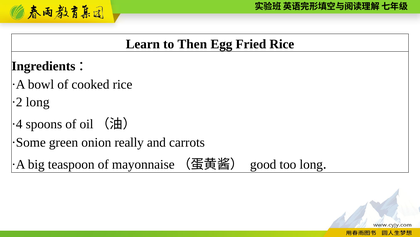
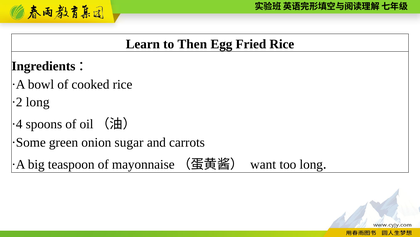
really: really -> sugar
good: good -> want
